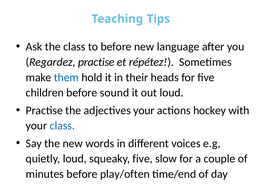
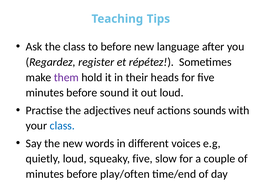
Regardez practise: practise -> register
them colour: blue -> purple
children at (45, 93): children -> minutes
adjectives your: your -> neuf
hockey: hockey -> sounds
